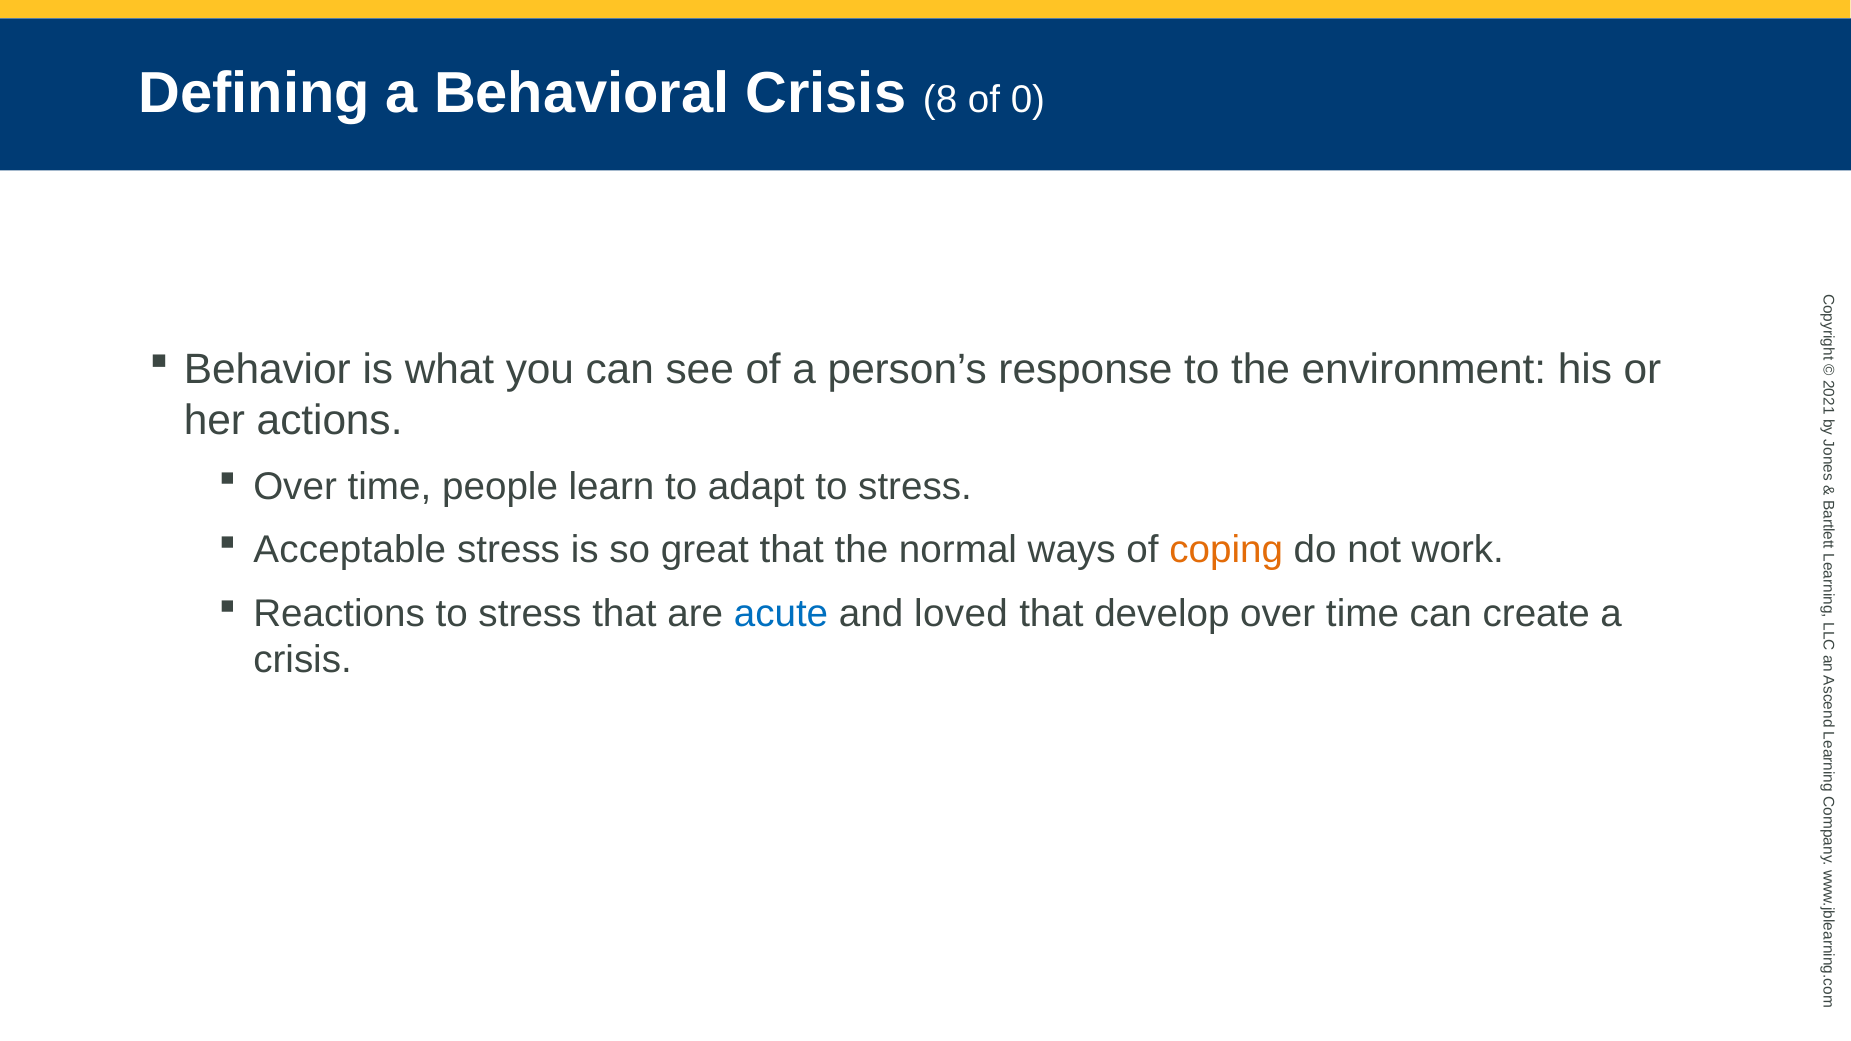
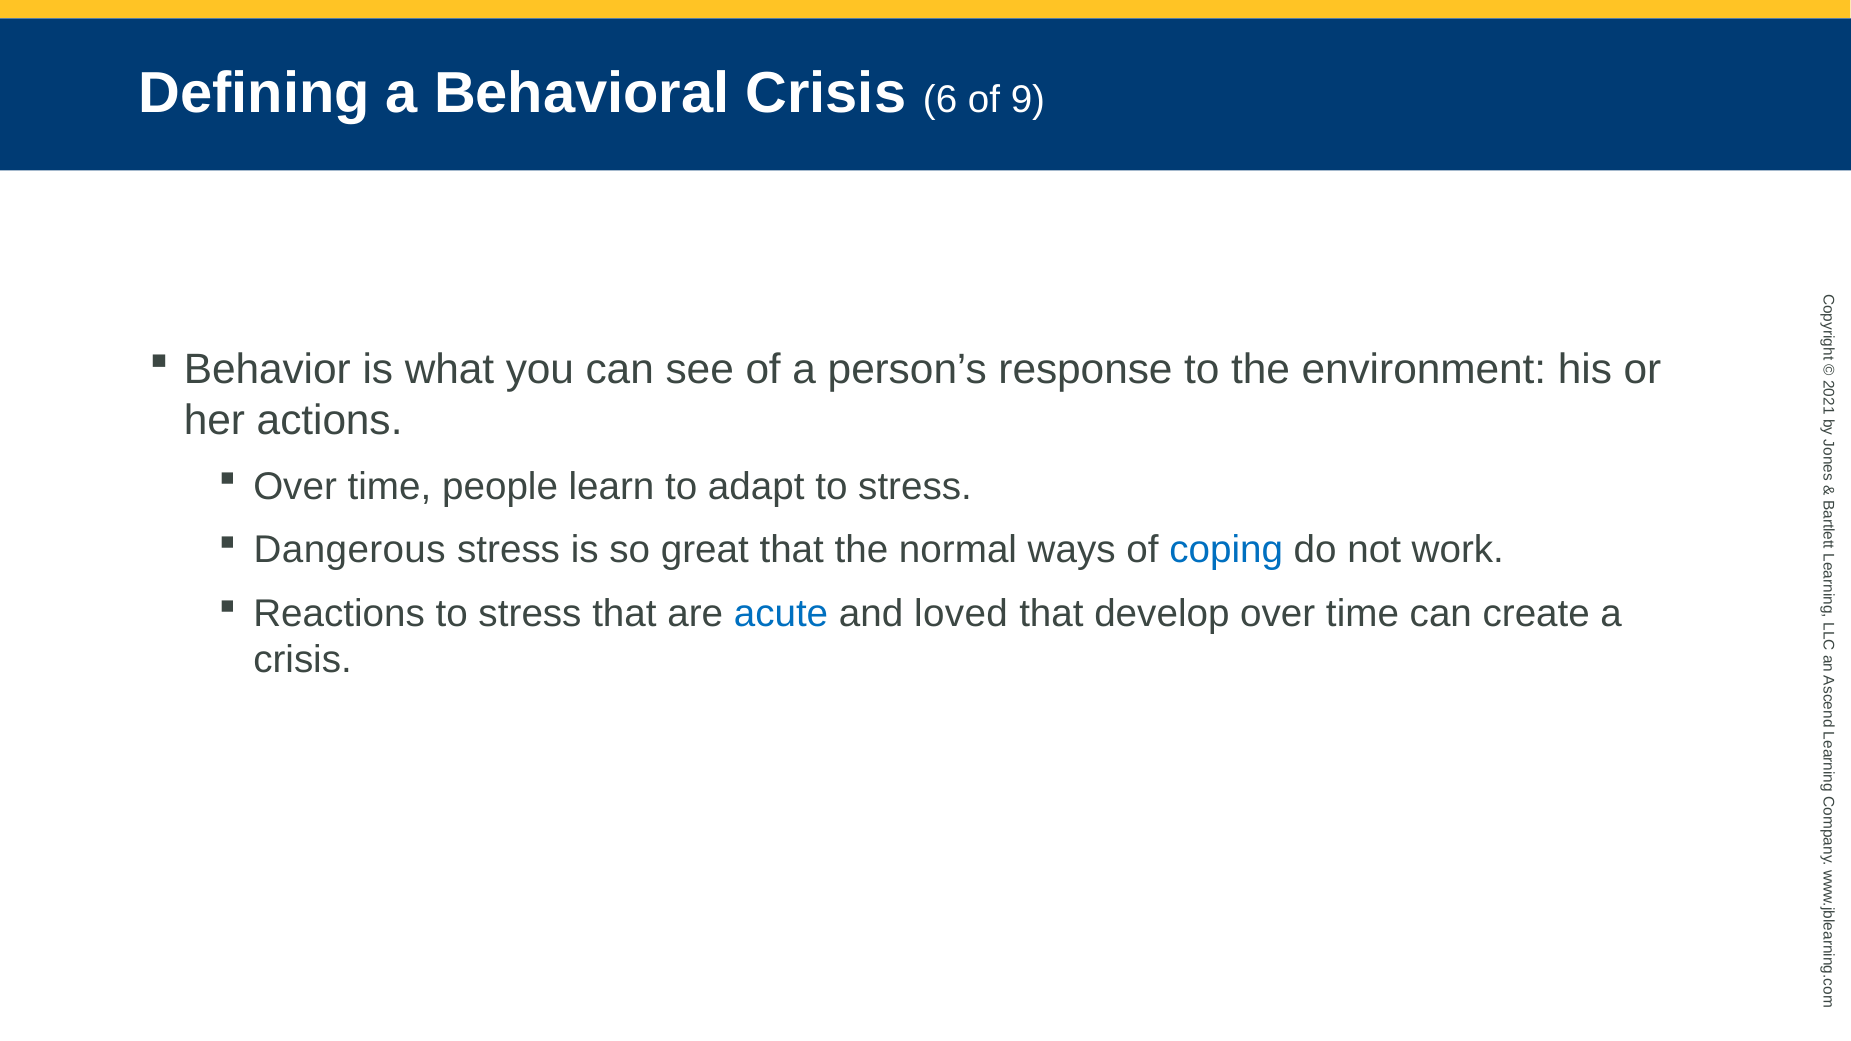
8: 8 -> 6
of 0: 0 -> 9
Acceptable: Acceptable -> Dangerous
coping colour: orange -> blue
